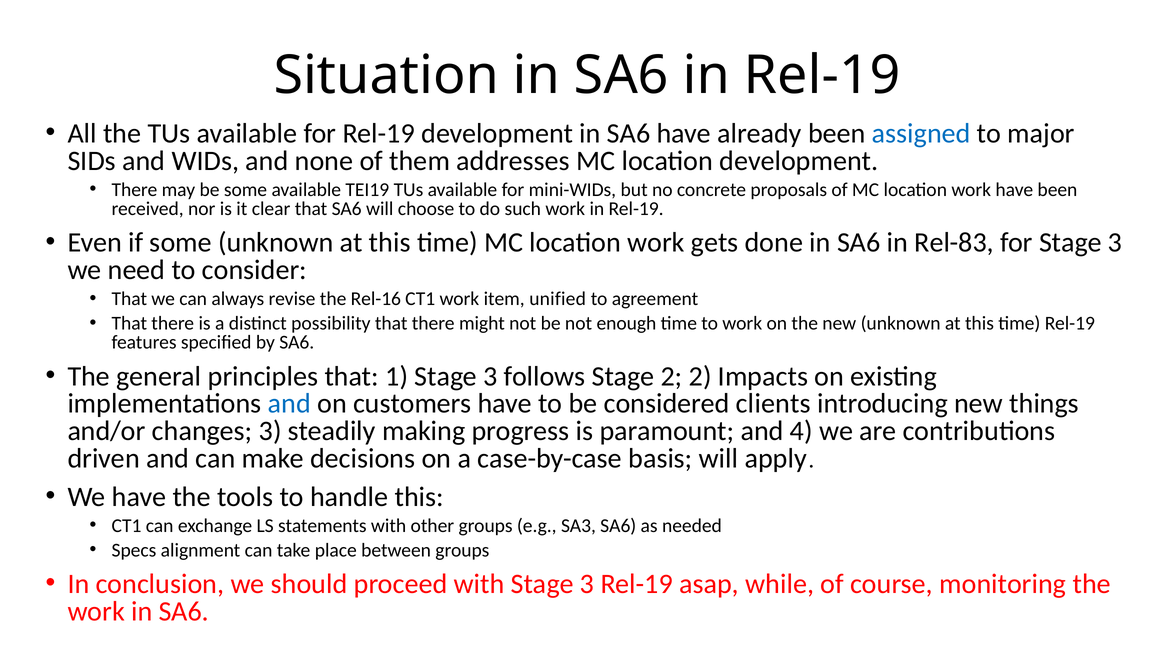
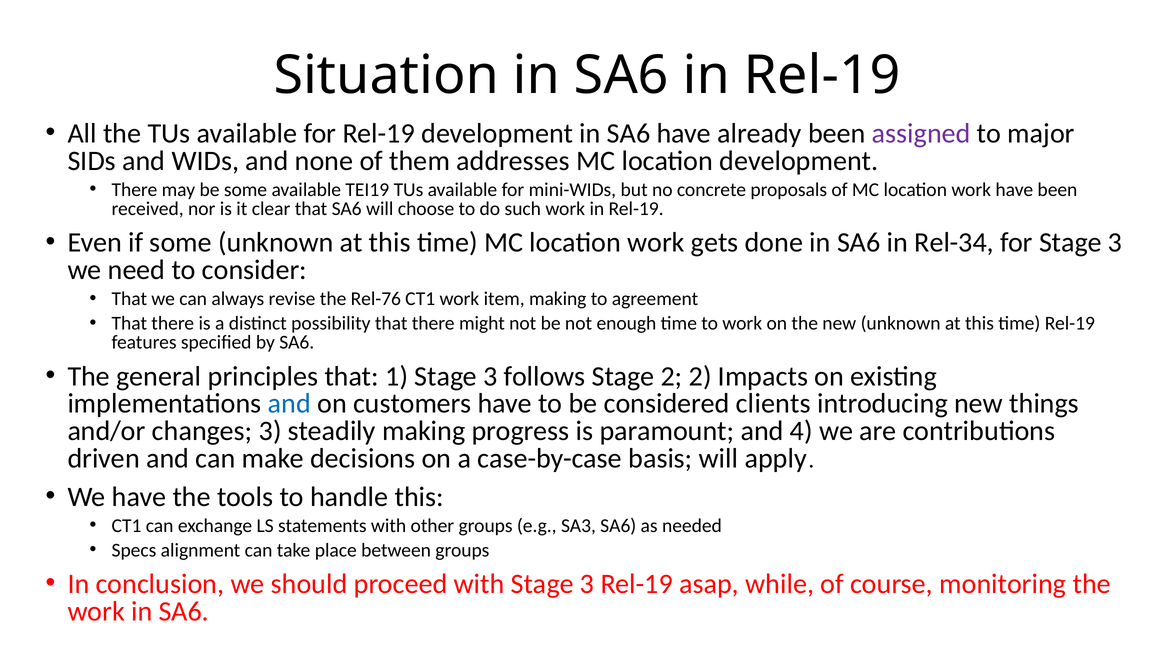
assigned colour: blue -> purple
Rel-83: Rel-83 -> Rel-34
Rel-16: Rel-16 -> Rel-76
item unified: unified -> making
